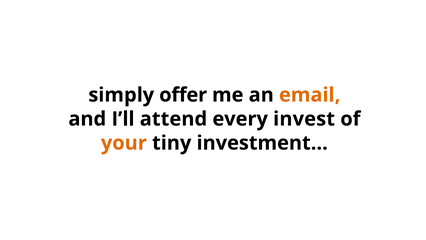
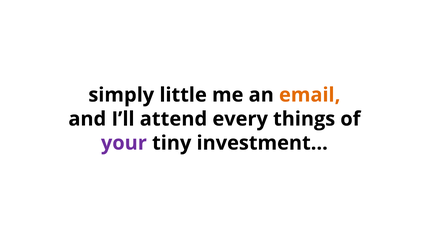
offer: offer -> little
invest: invest -> things
your colour: orange -> purple
